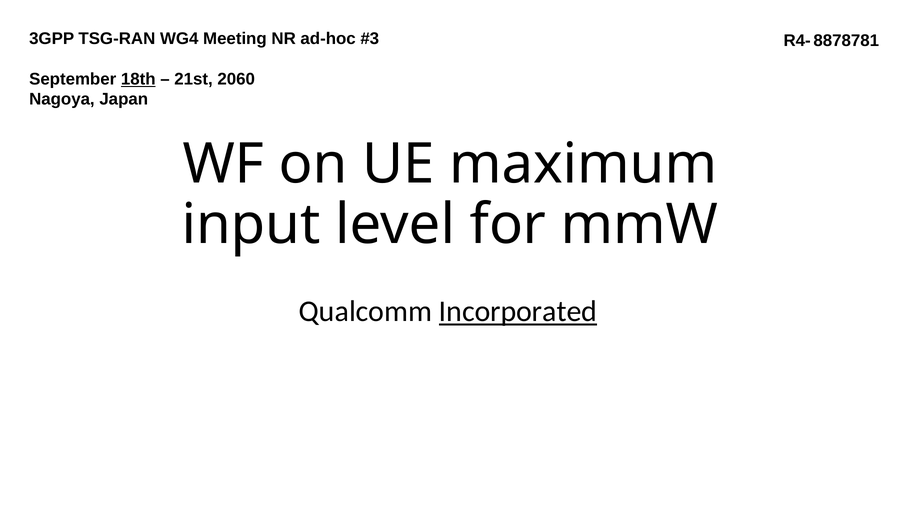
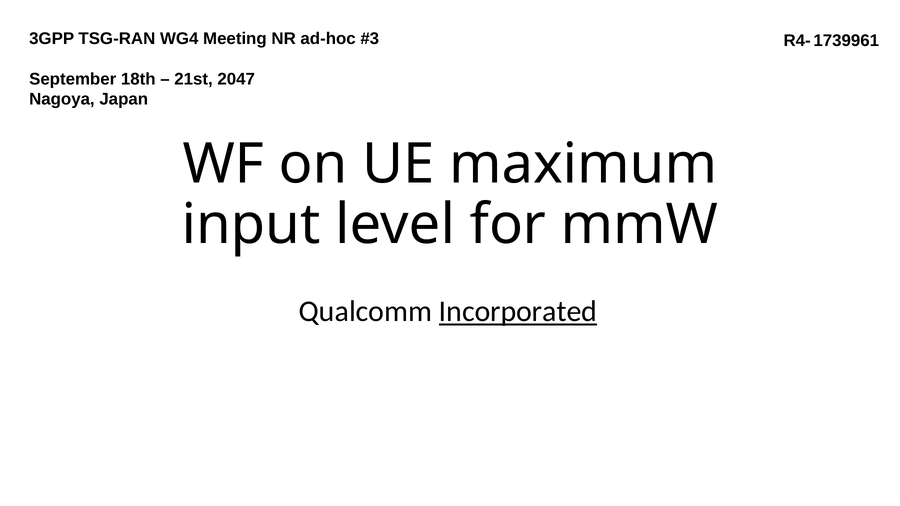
8878781: 8878781 -> 1739961
18th underline: present -> none
2060: 2060 -> 2047
